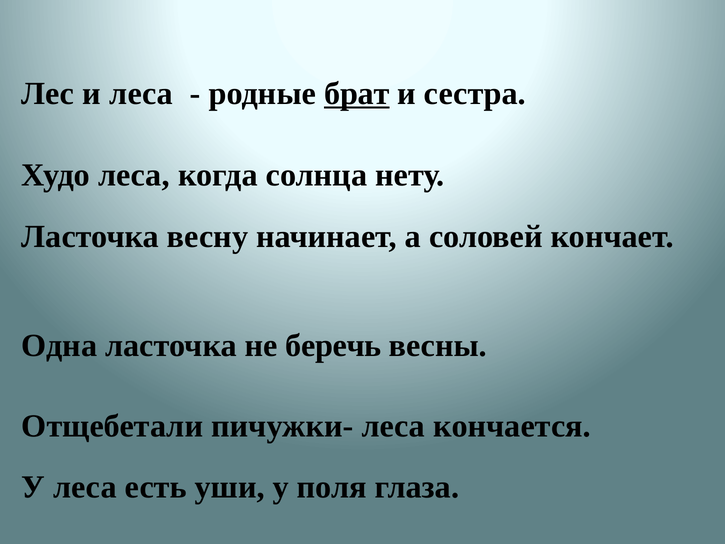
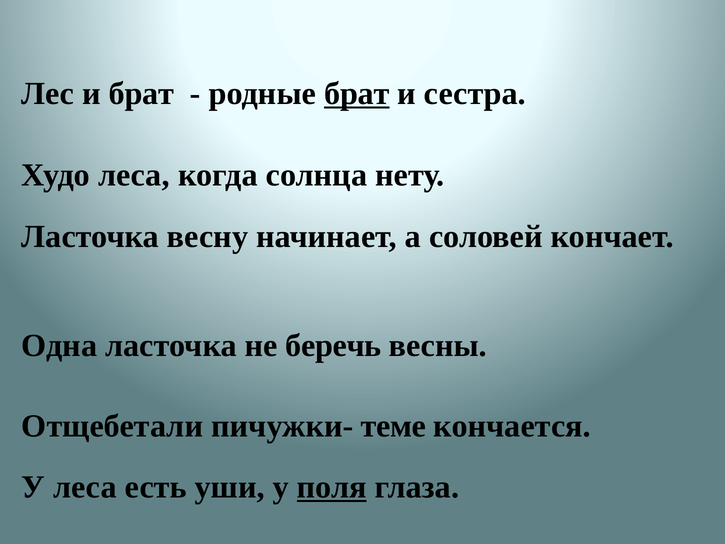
и леса: леса -> брат
пичужки- леса: леса -> теме
поля underline: none -> present
